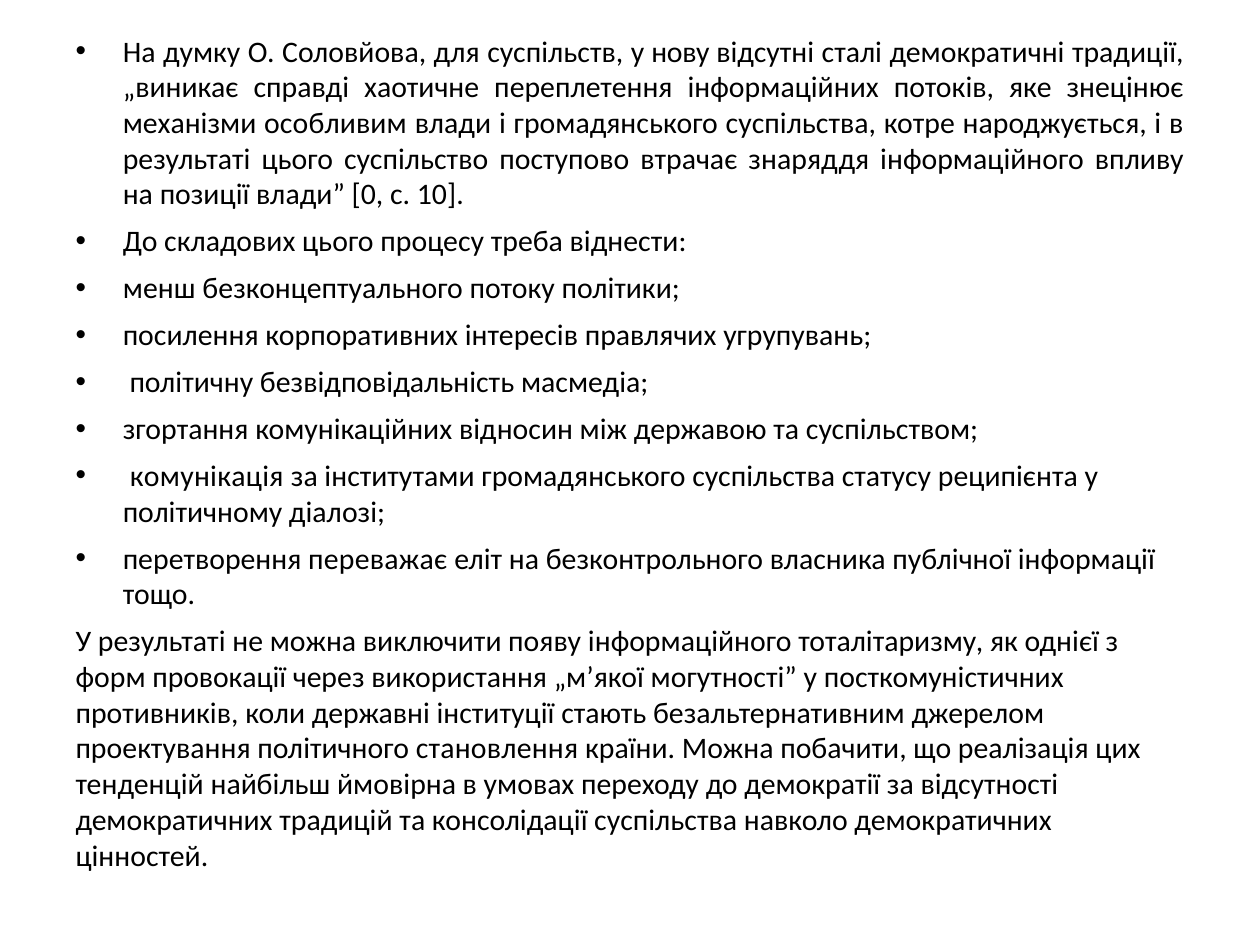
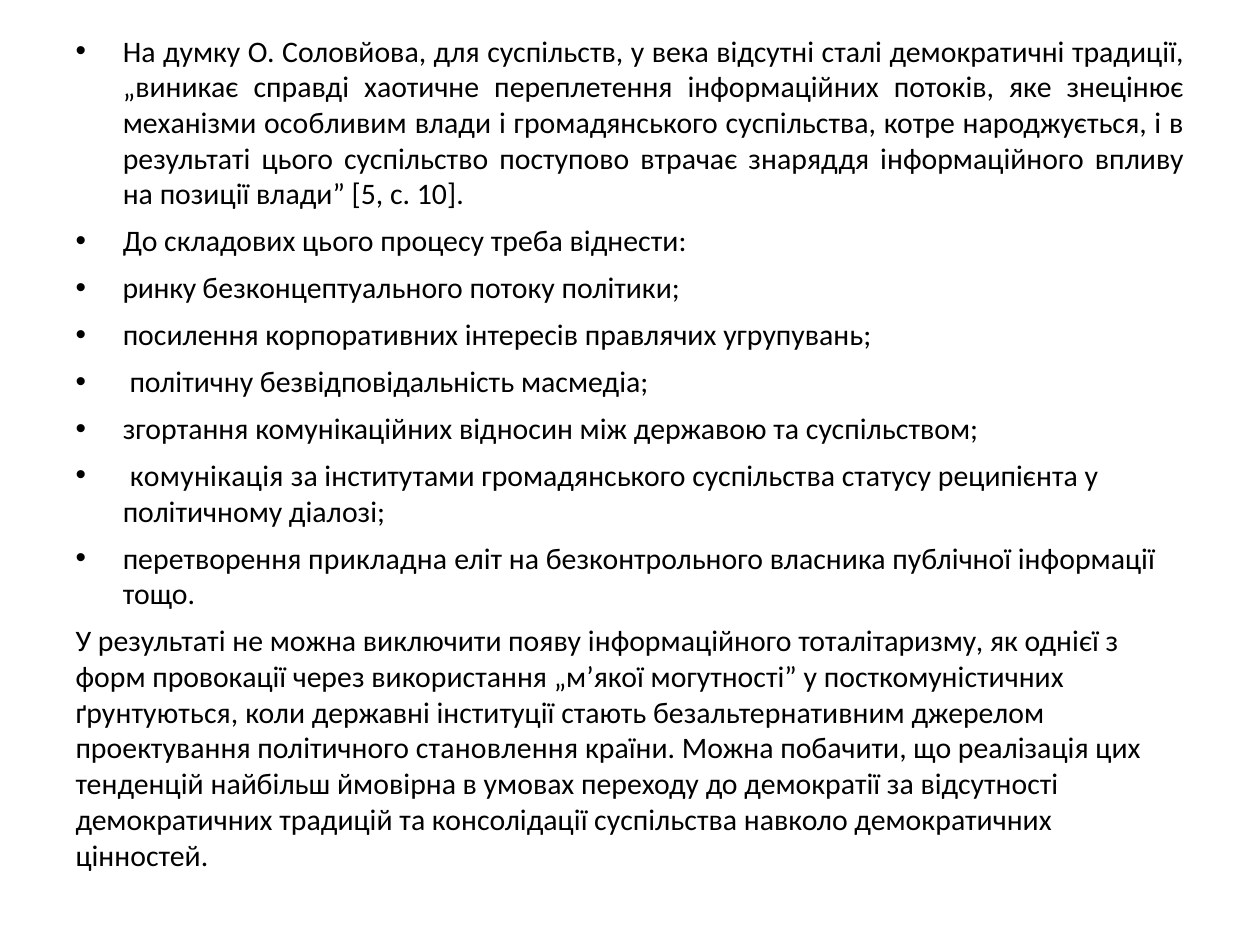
нову: нову -> века
0: 0 -> 5
менш: менш -> ринку
переважає: переважає -> прикладна
противників: противників -> ґрунтуються
